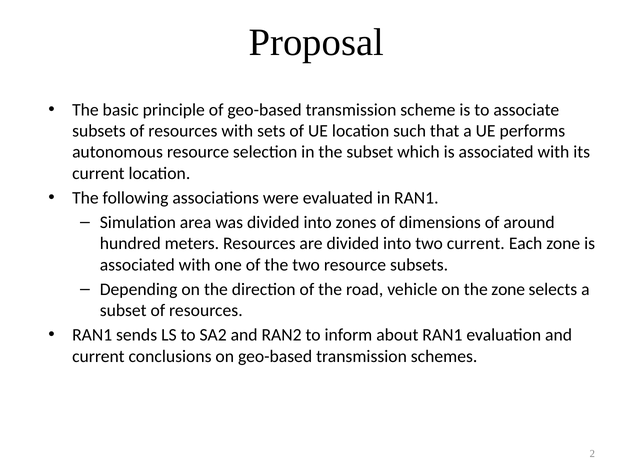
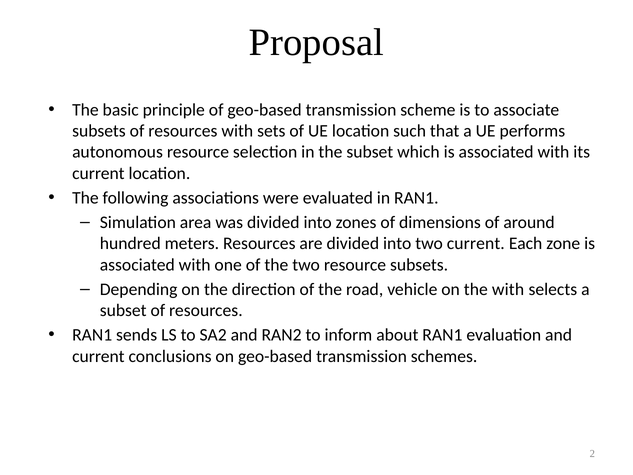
the zone: zone -> with
